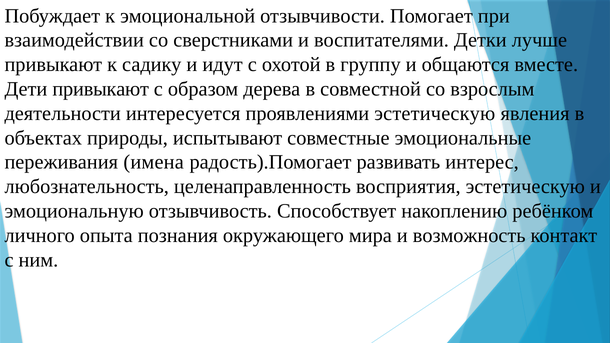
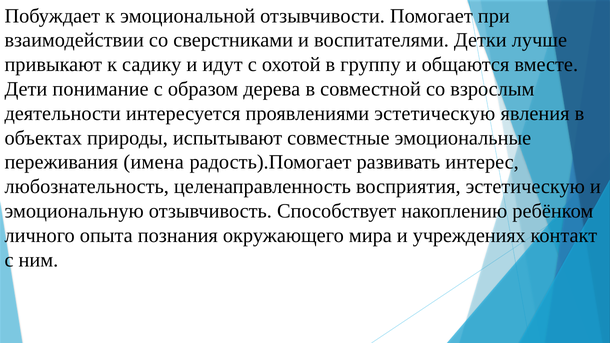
Дети привыкают: привыкают -> понимание
возможность: возможность -> учреждениях
